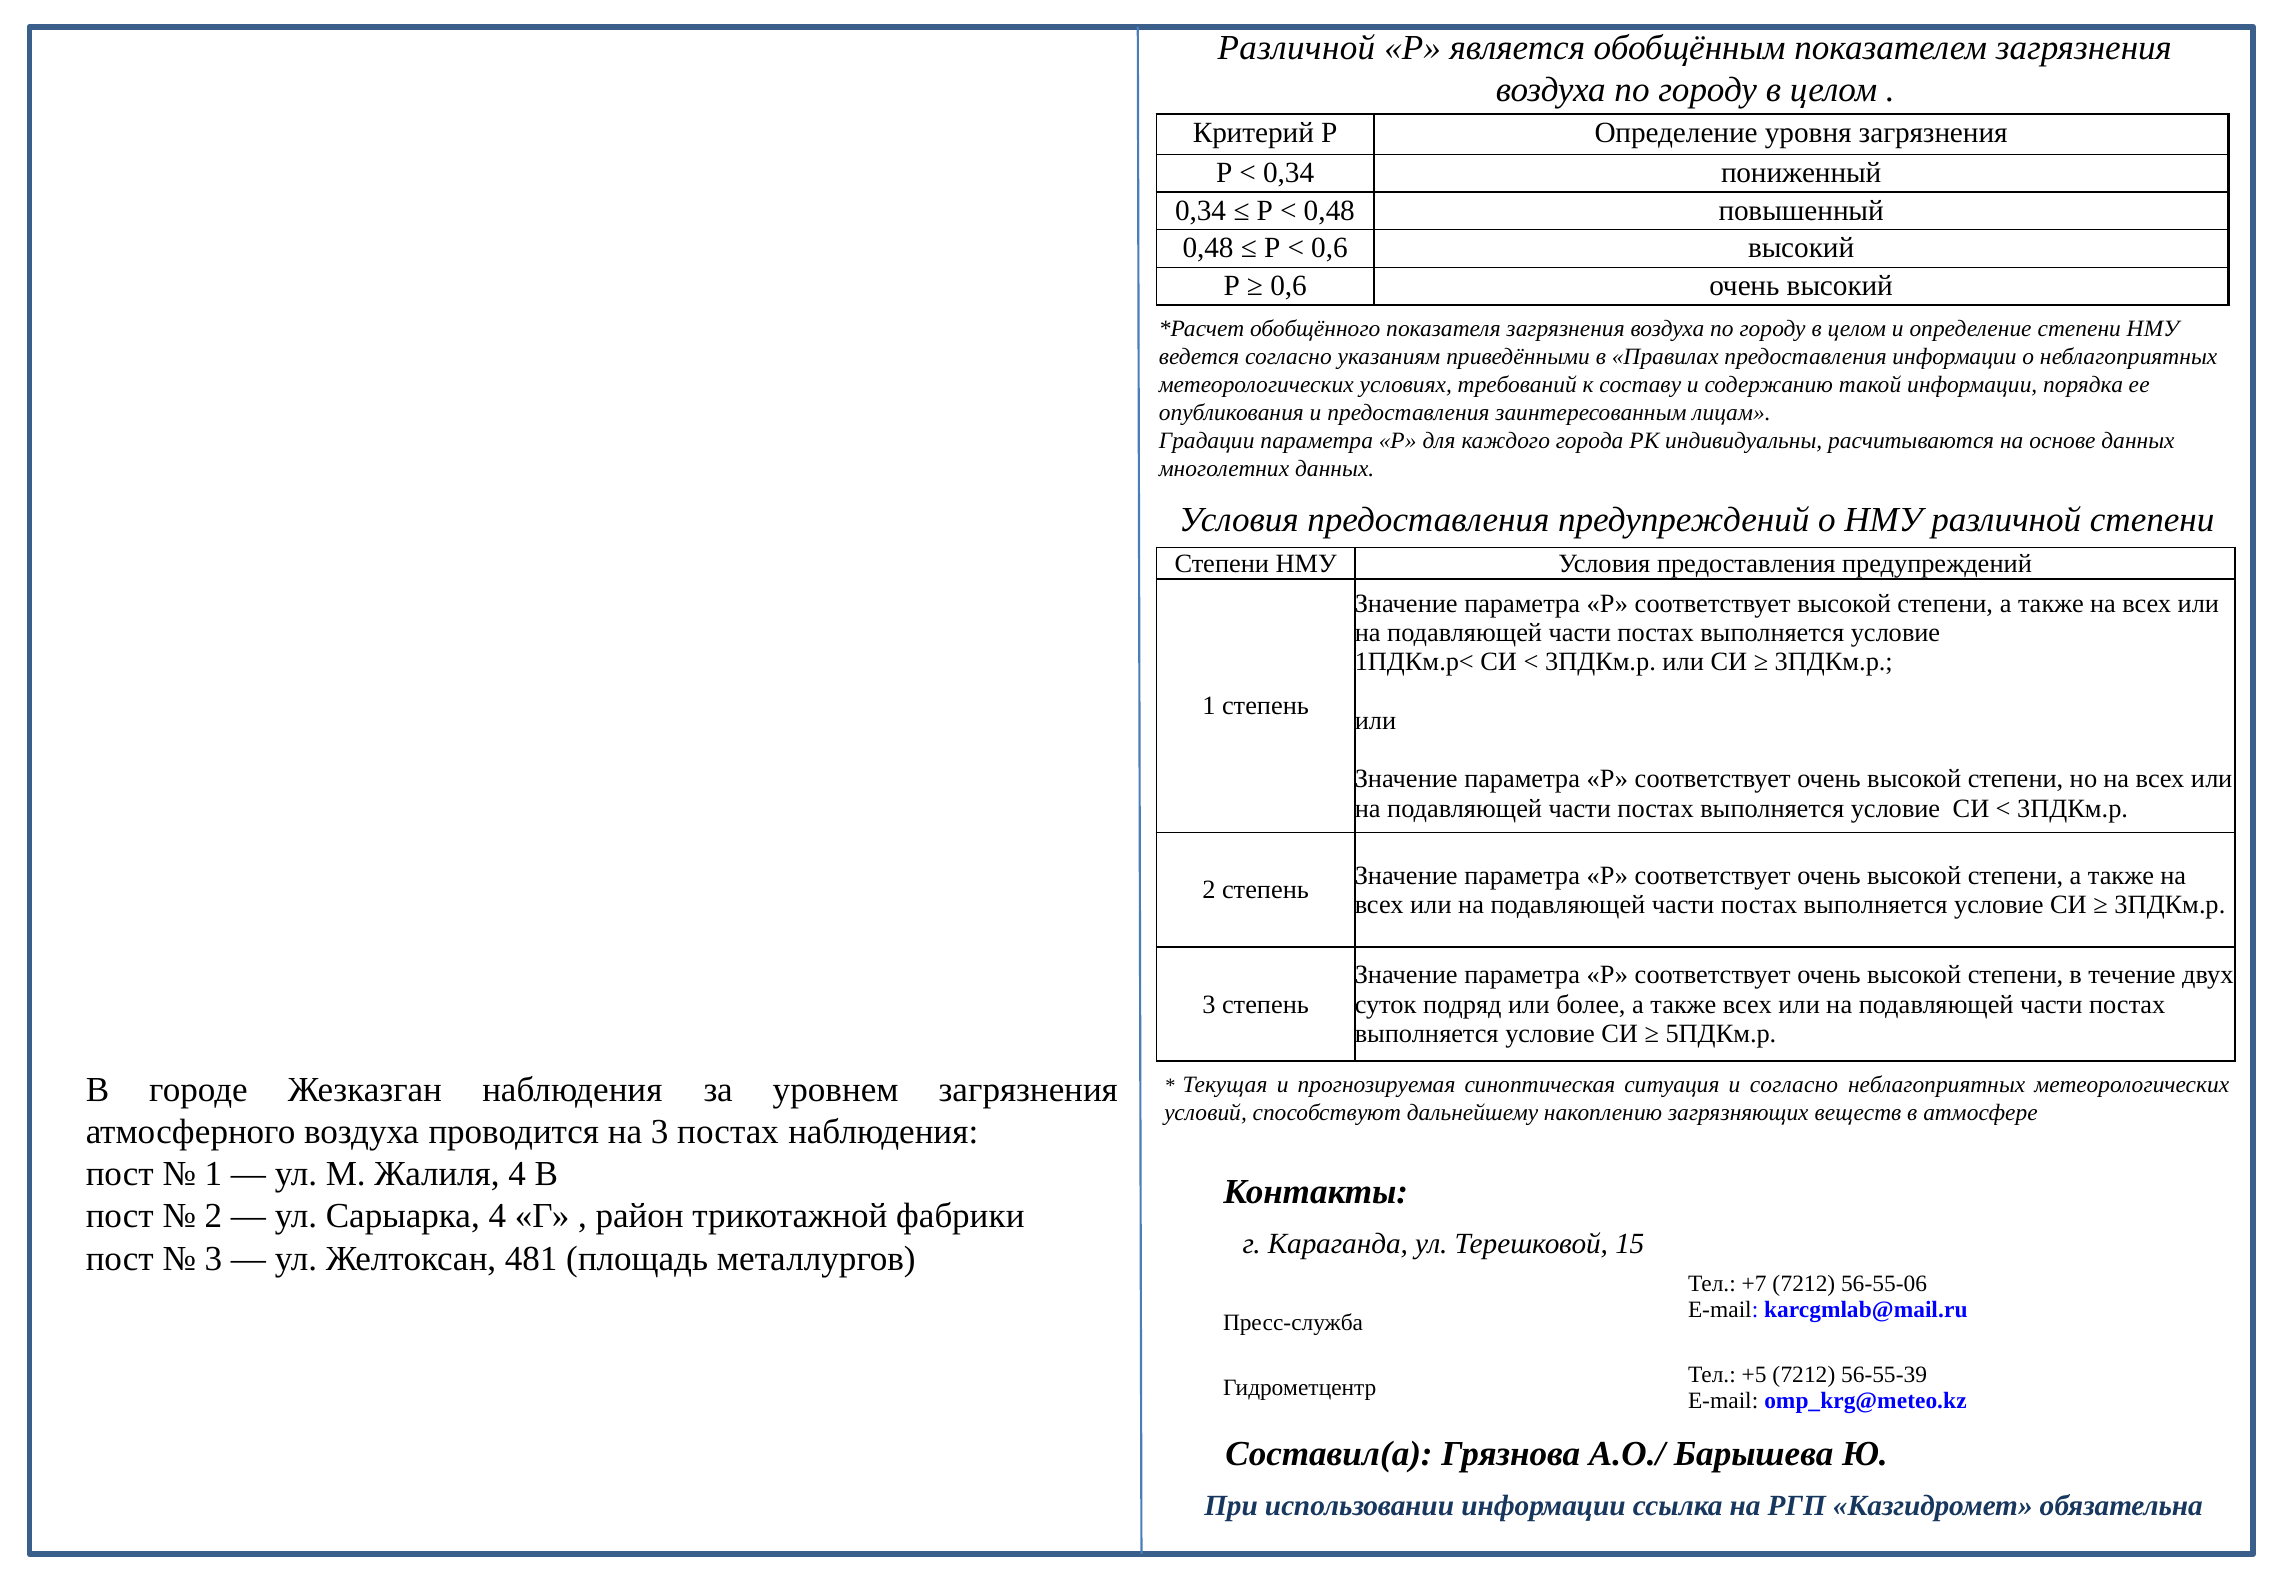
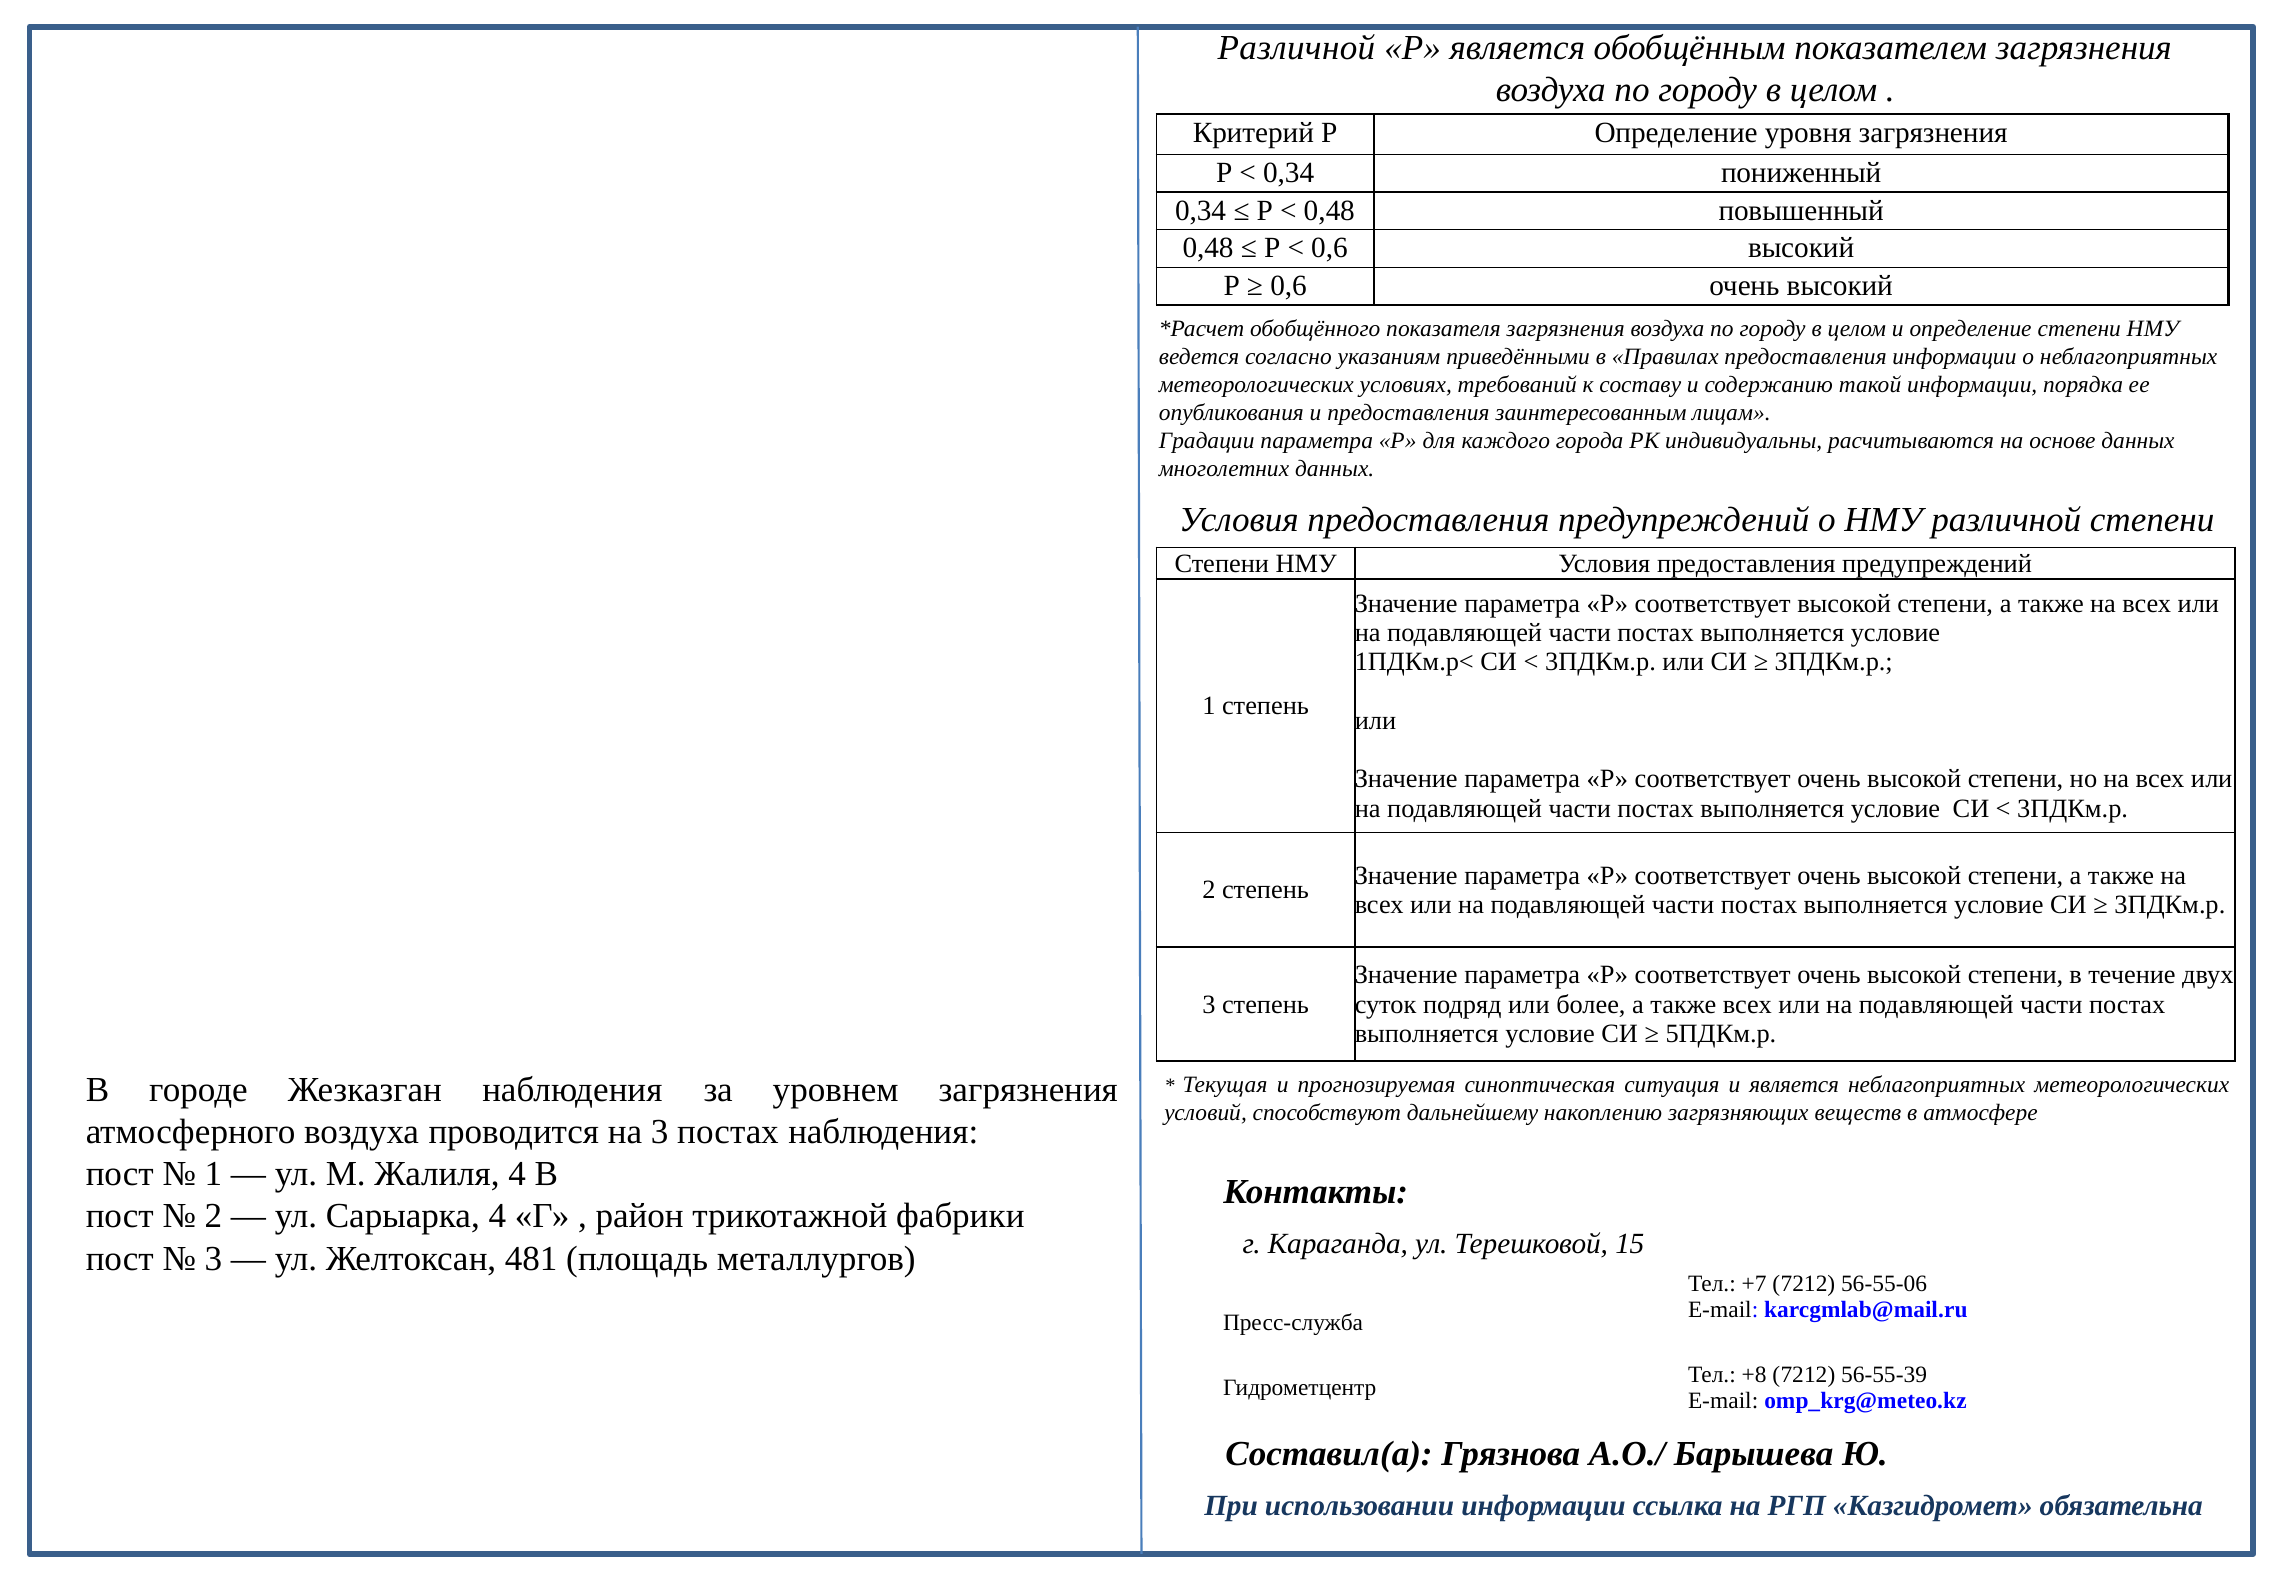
и согласно: согласно -> является
+5: +5 -> +8
